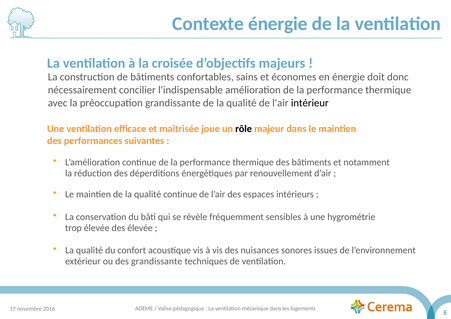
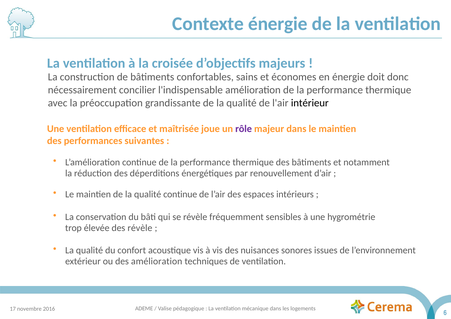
rôle colour: black -> purple
des élevée: élevée -> révèle
des grandissante: grandissante -> amélioration
